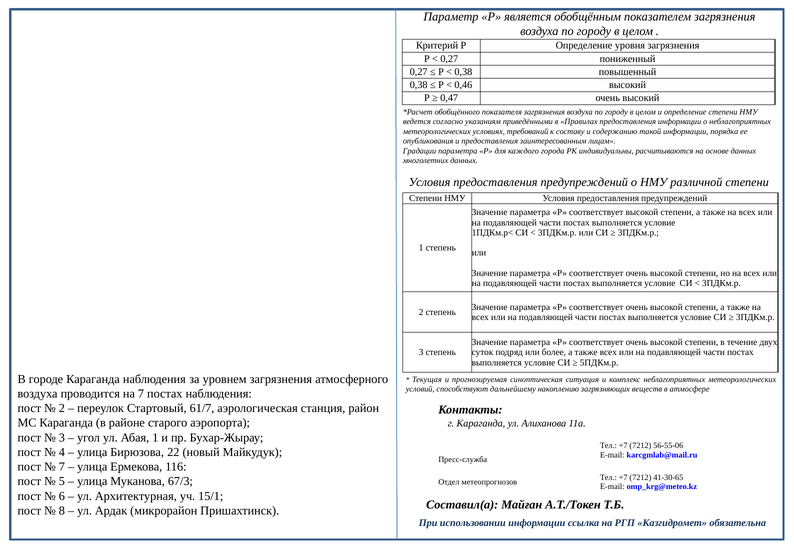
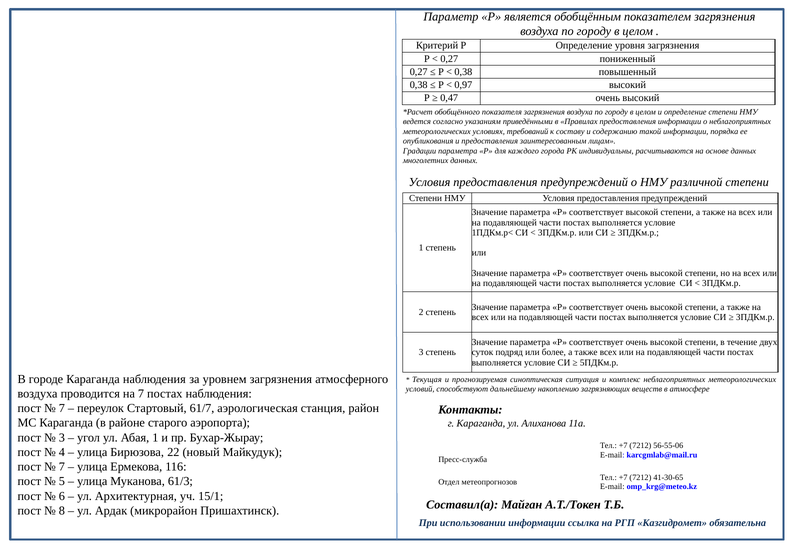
0,46: 0,46 -> 0,97
2 at (62, 409): 2 -> 7
67/3: 67/3 -> 61/3
